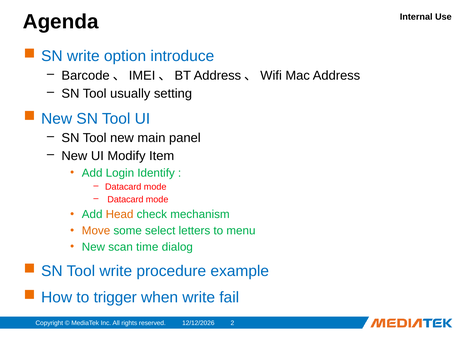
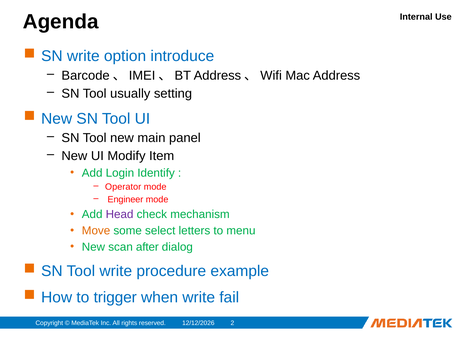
Datacard at (123, 187): Datacard -> Operator
Datacard at (125, 200): Datacard -> Engineer
Head colour: orange -> purple
time: time -> after
